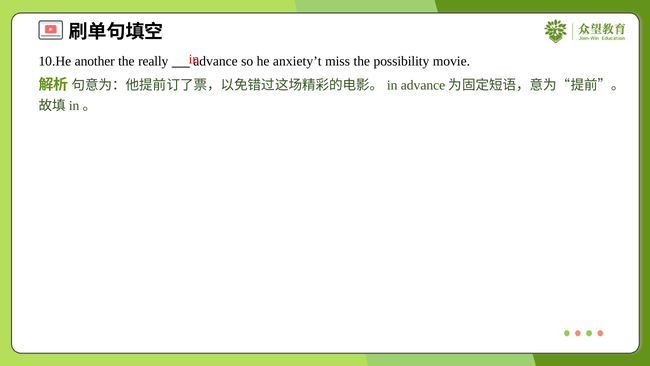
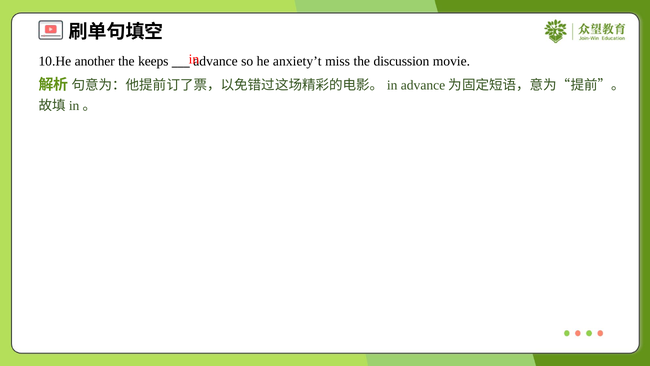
really: really -> keeps
possibility: possibility -> discussion
